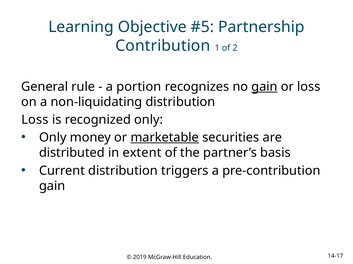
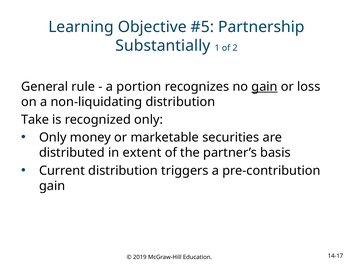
Contribution: Contribution -> Substantially
Loss at (35, 120): Loss -> Take
marketable underline: present -> none
